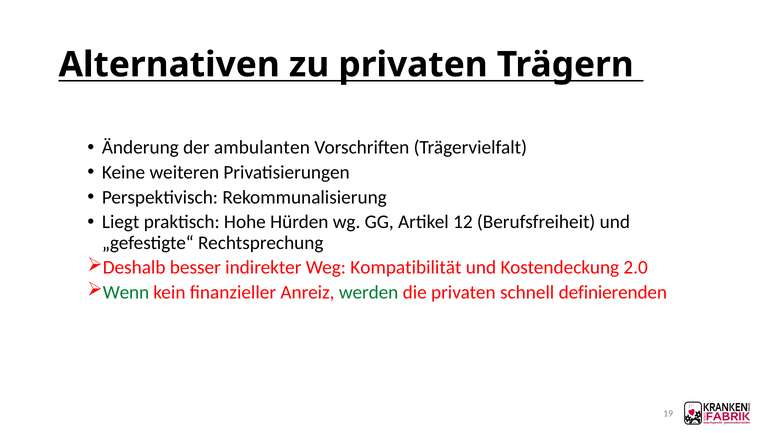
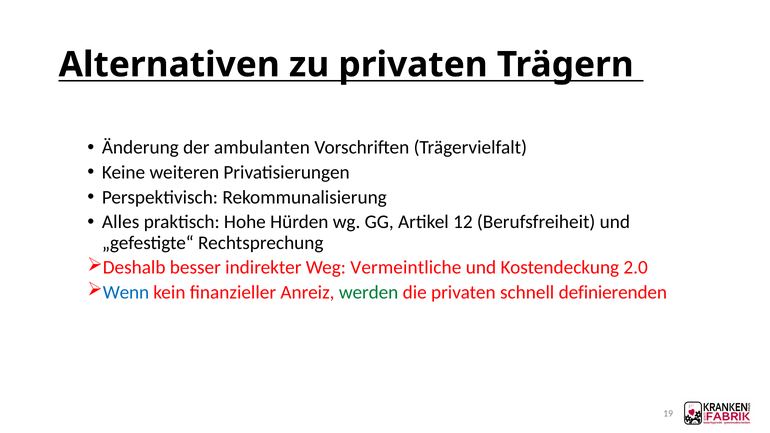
Liegt: Liegt -> Alles
Kompatibilität: Kompatibilität -> Vermeintliche
Wenn colour: green -> blue
